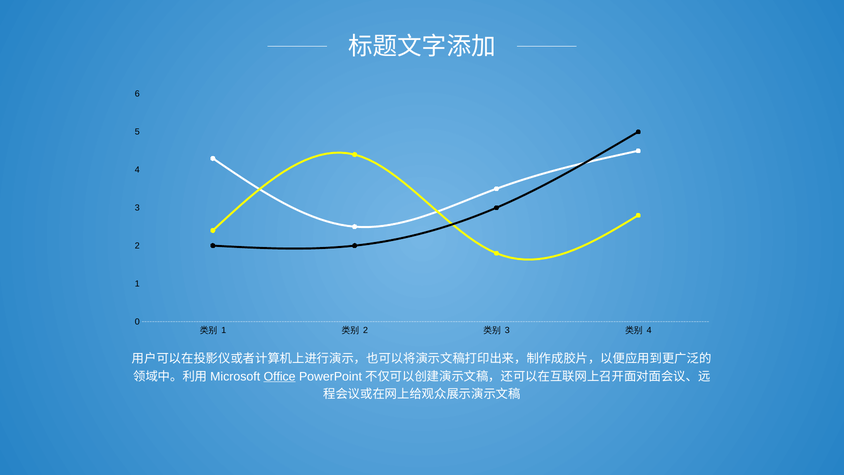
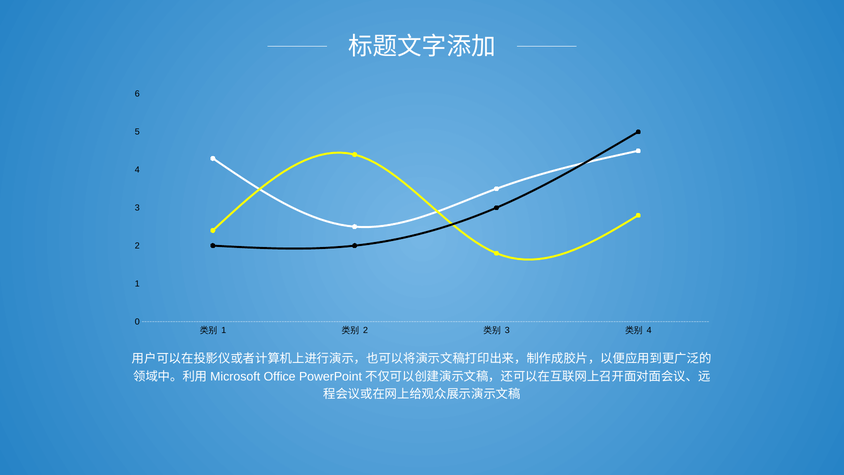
Office underline: present -> none
